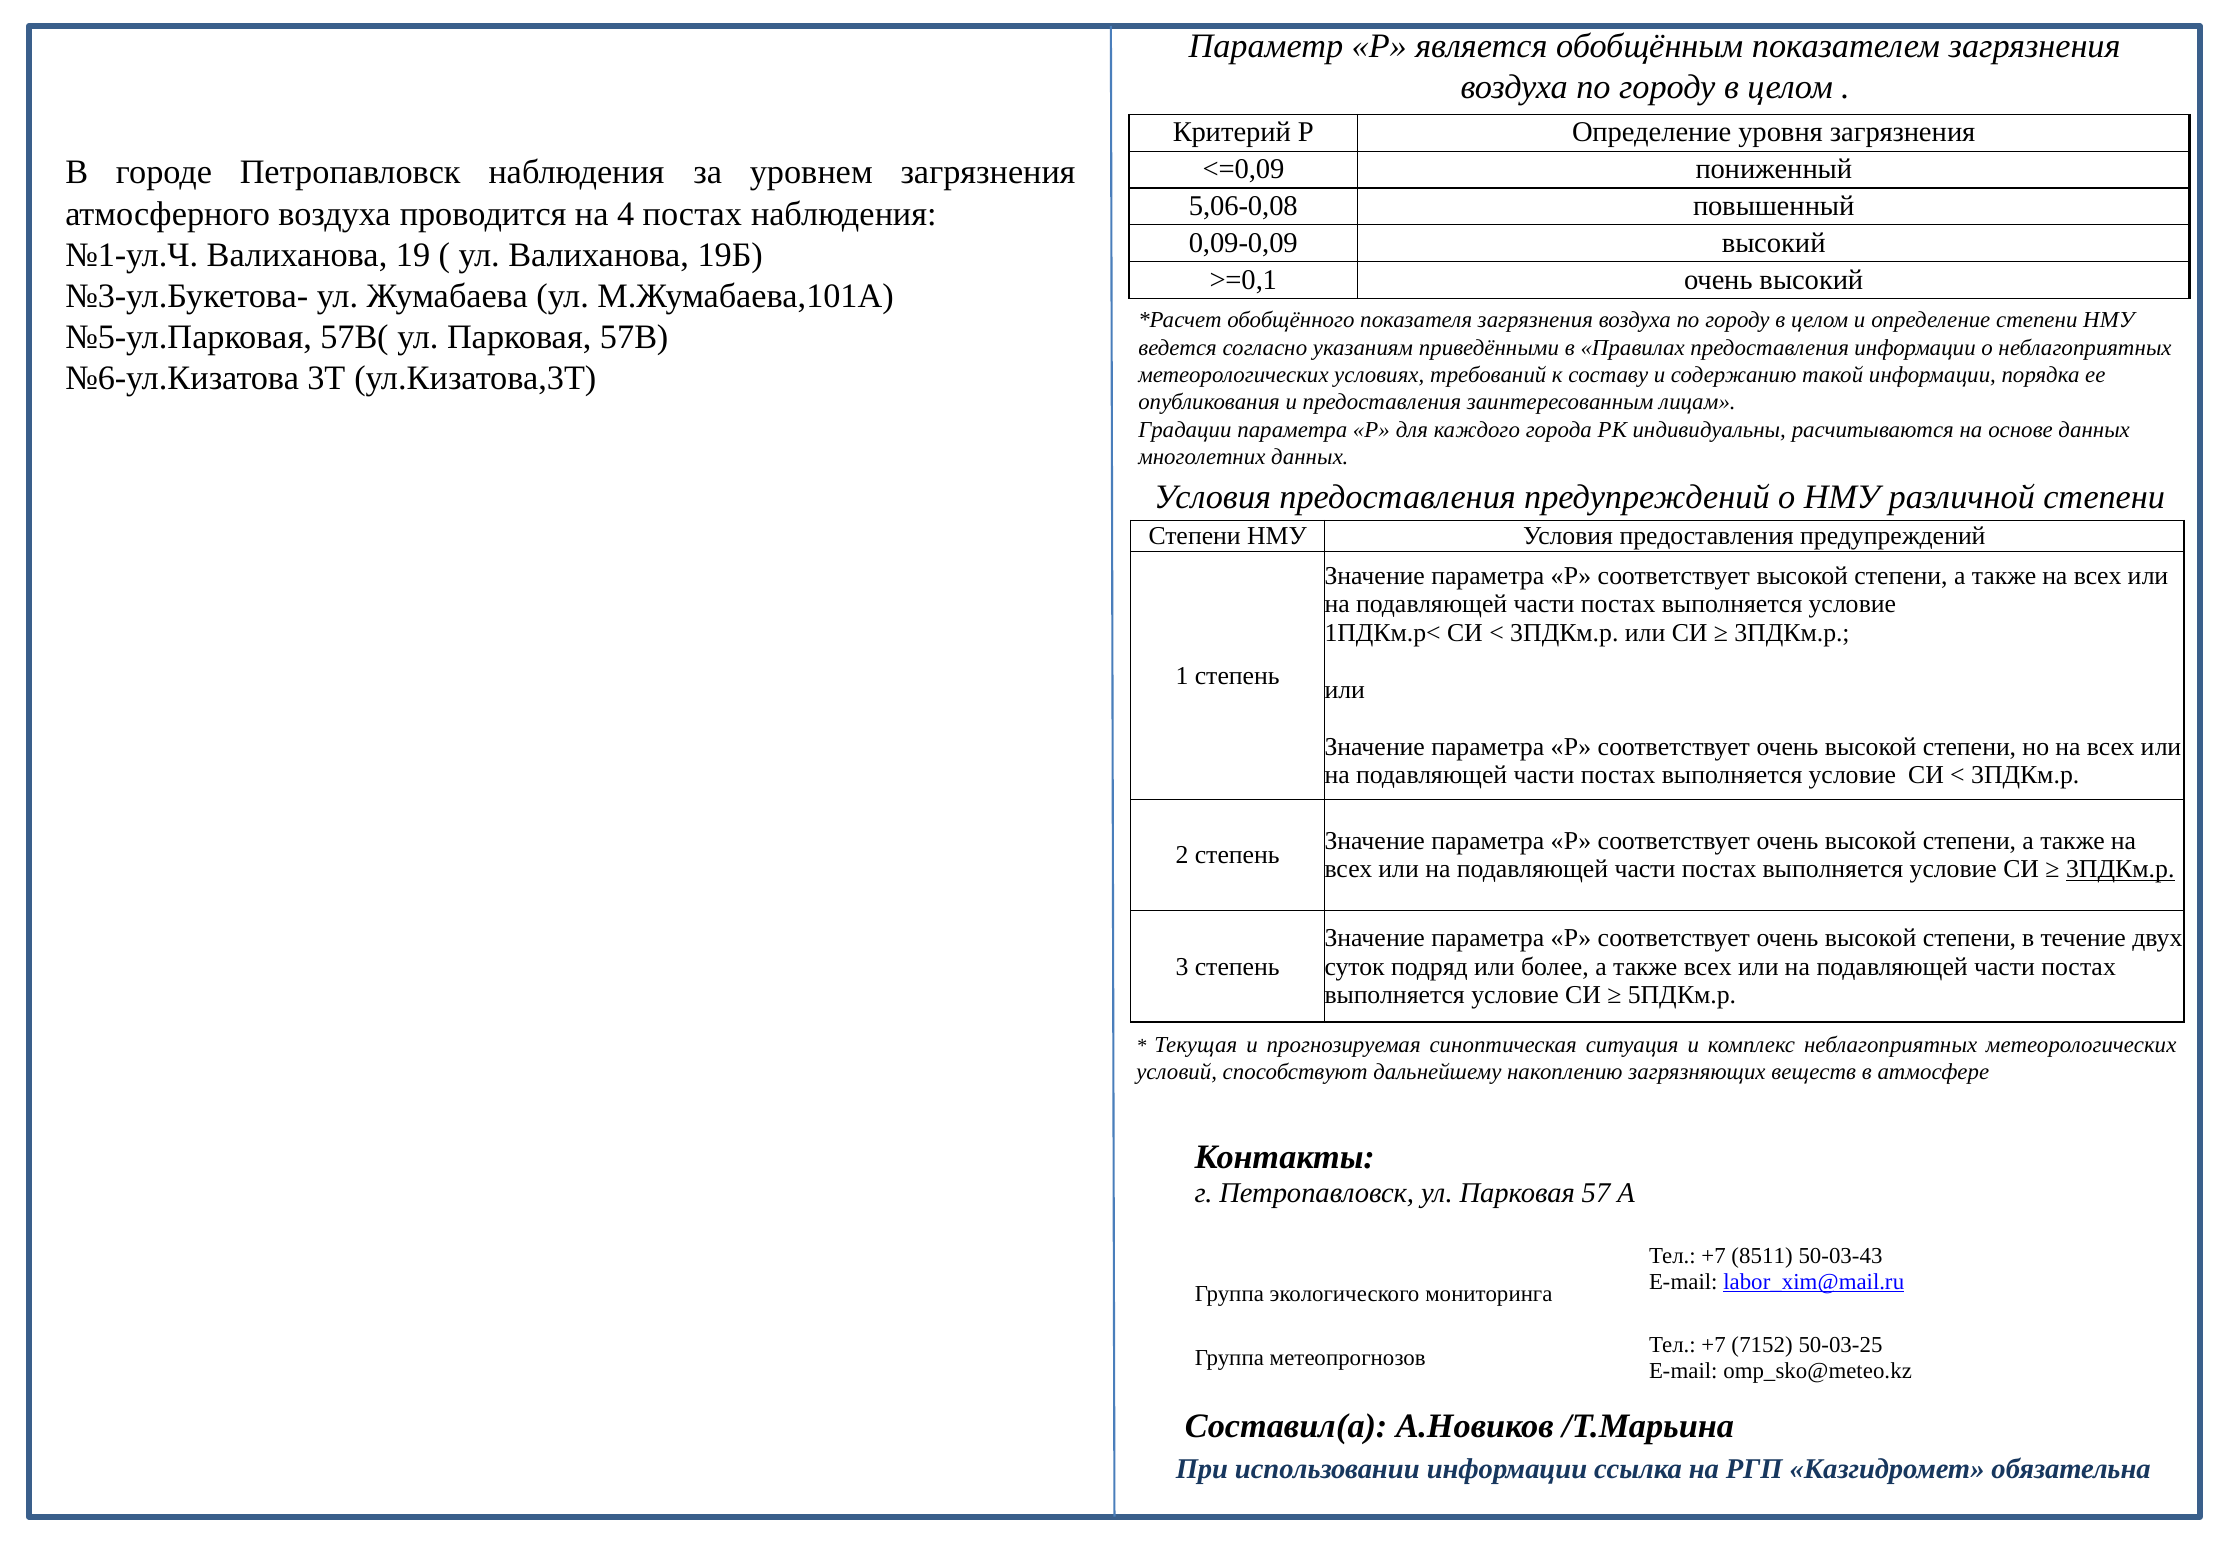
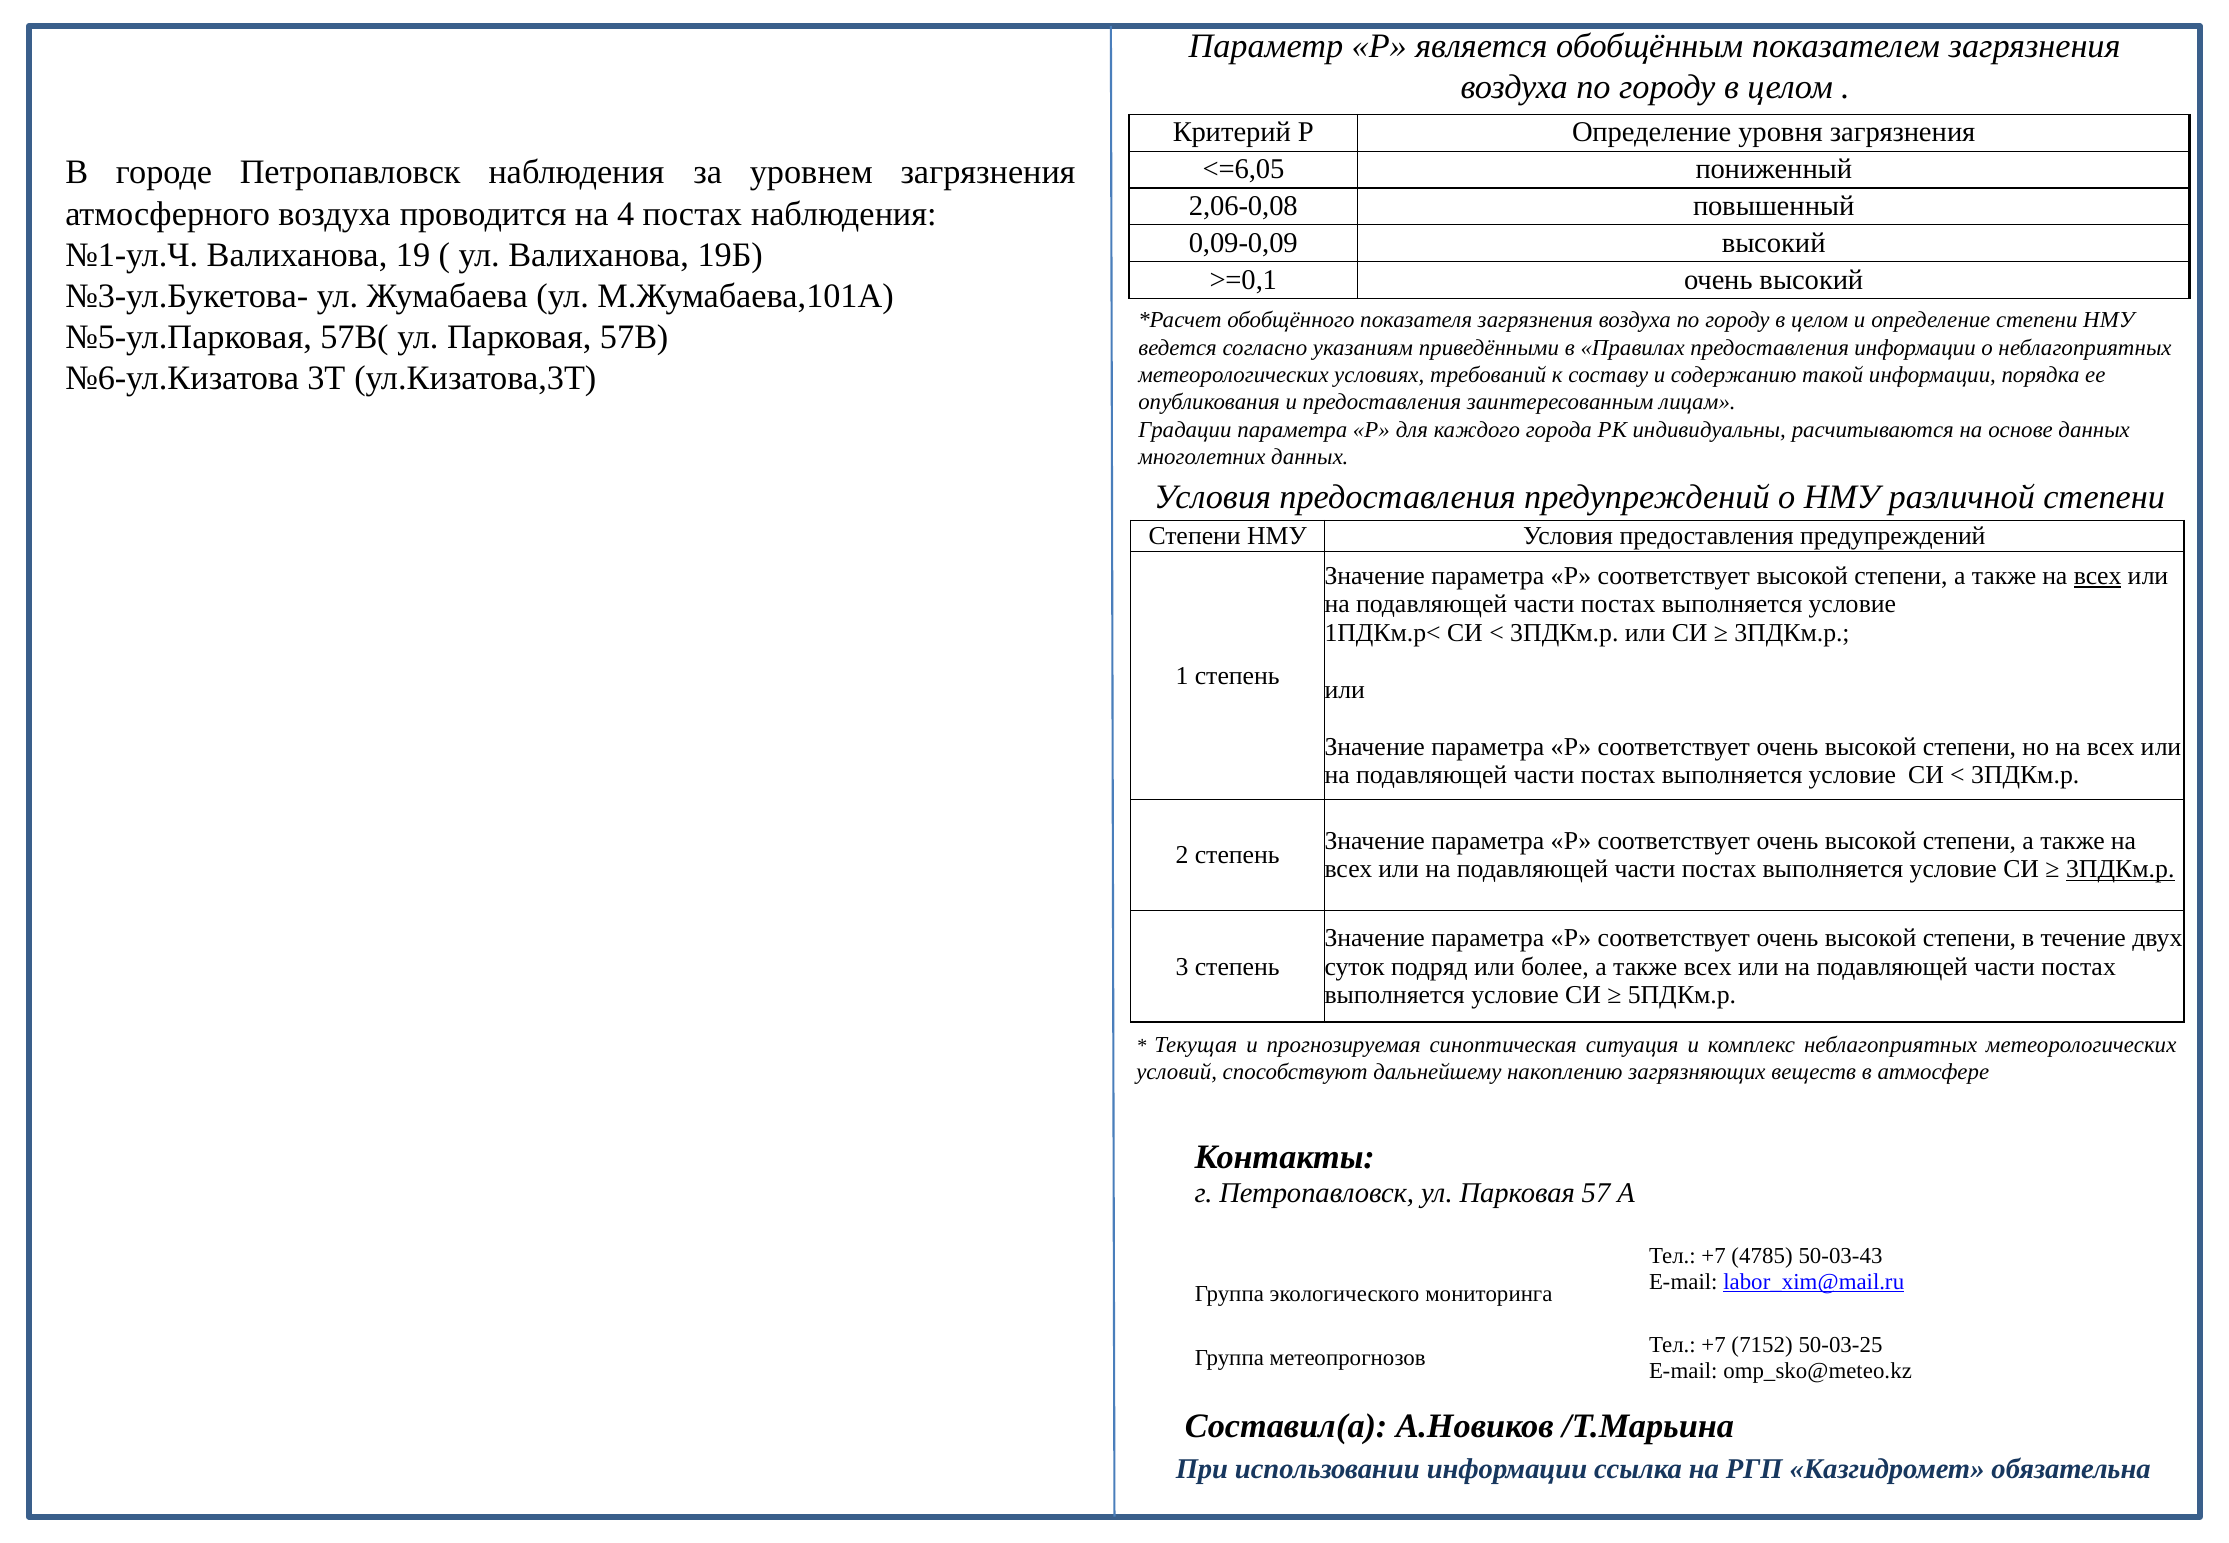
<=0,09: <=0,09 -> <=6,05
5,06-0,08: 5,06-0,08 -> 2,06-0,08
всех at (2098, 576) underline: none -> present
8511: 8511 -> 4785
